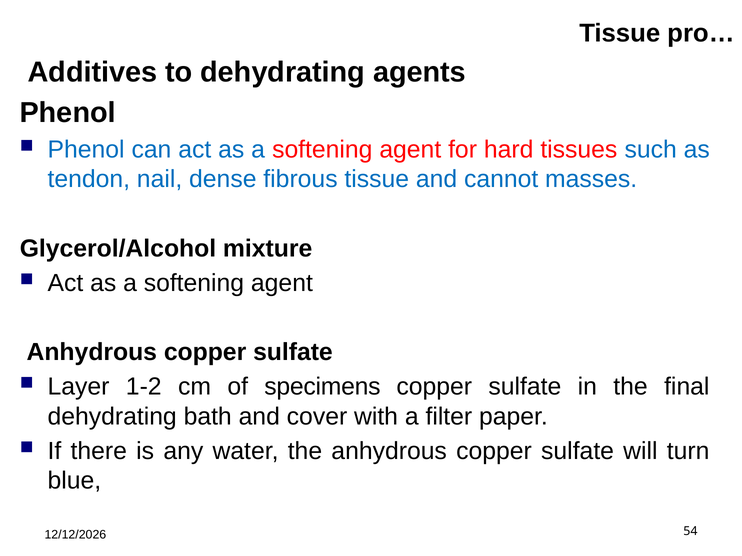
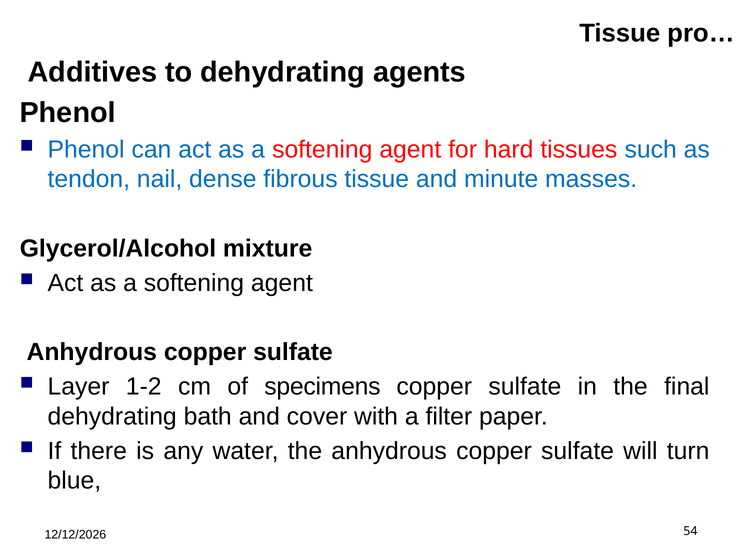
cannot: cannot -> minute
